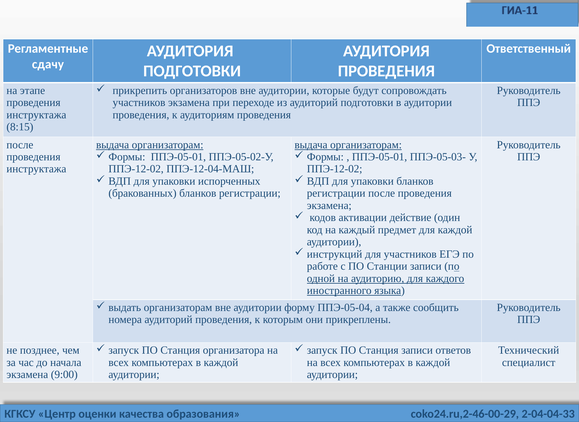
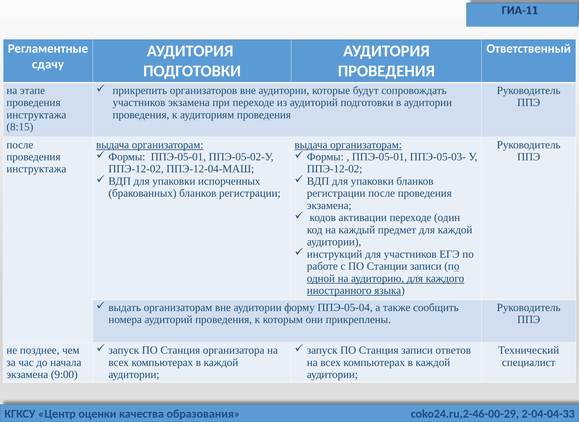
активации действие: действие -> переходе
